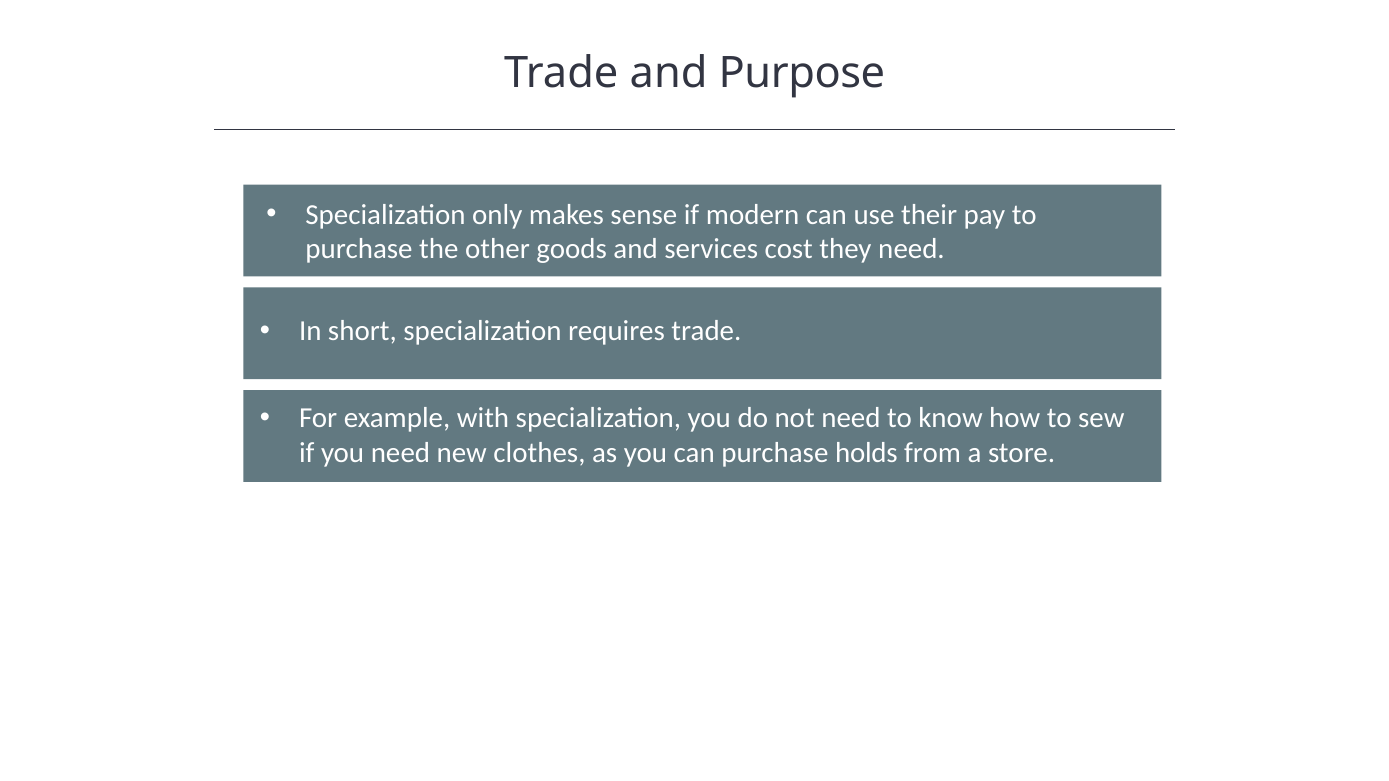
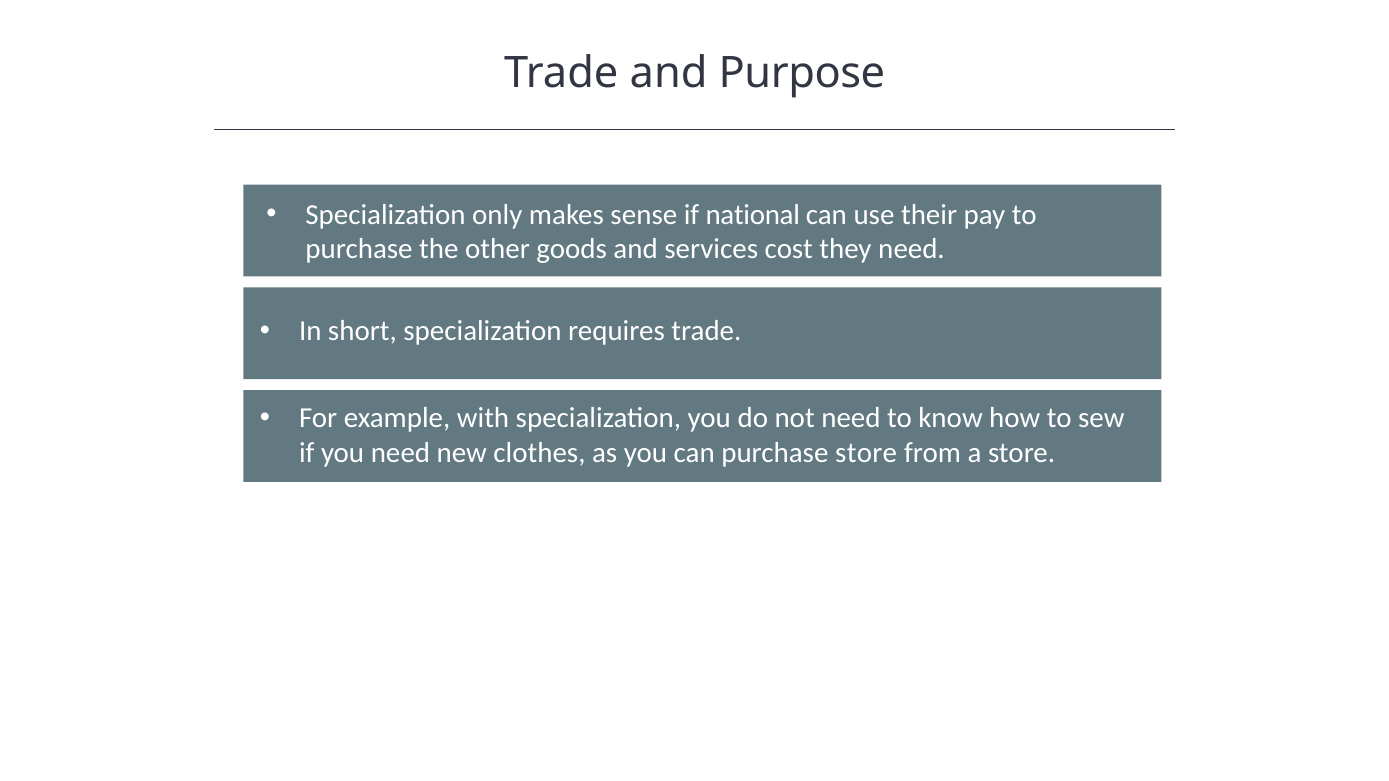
modern: modern -> national
purchase holds: holds -> store
